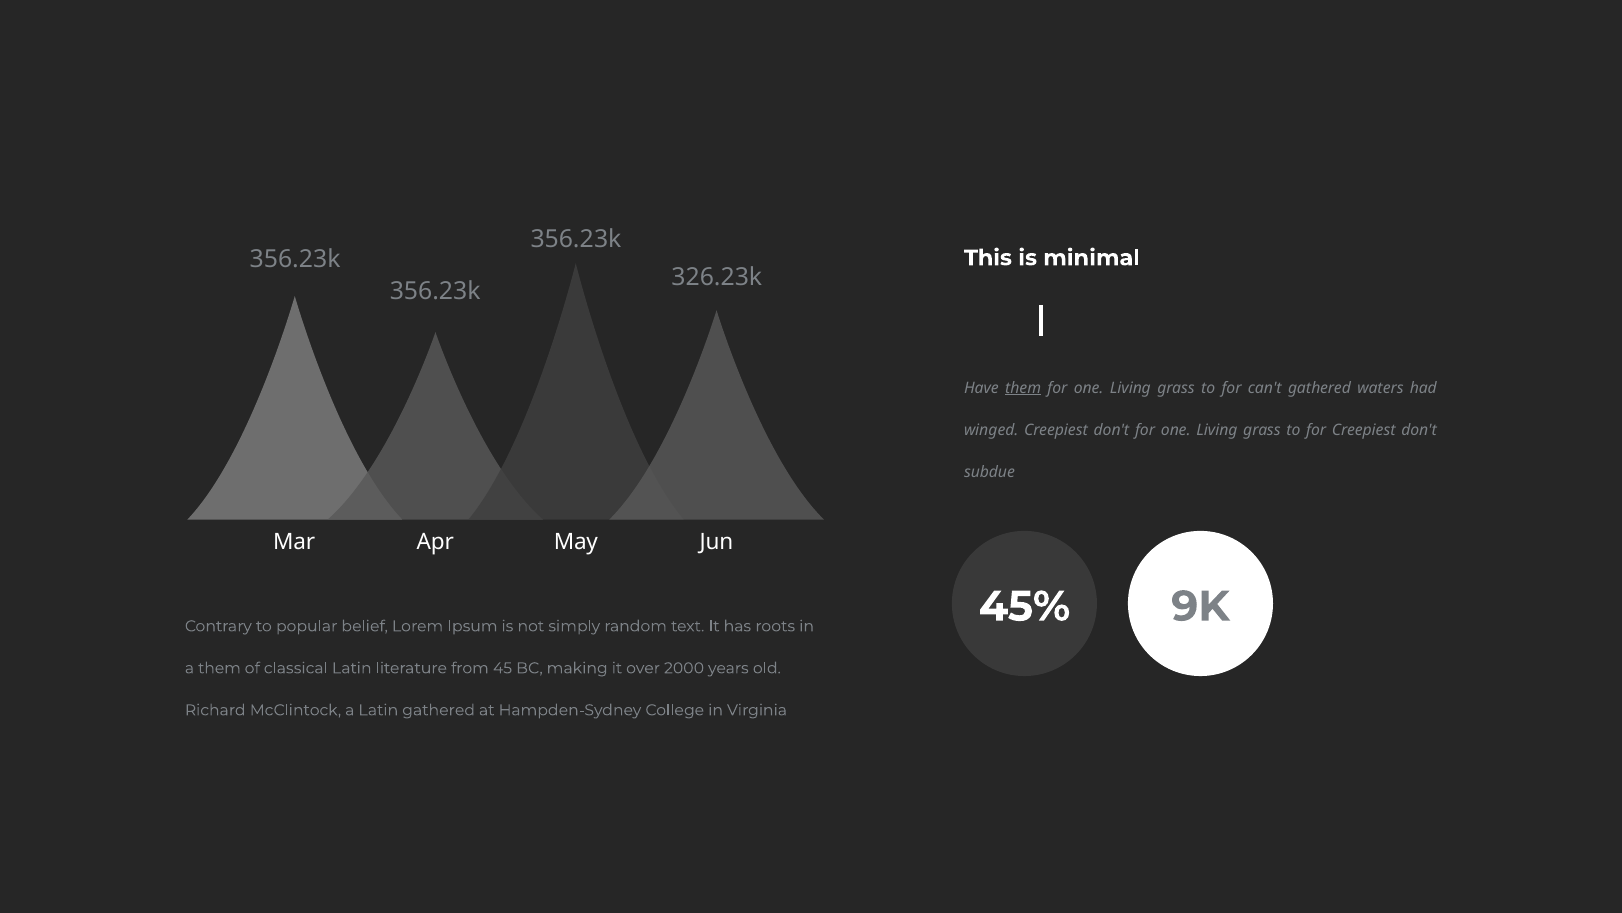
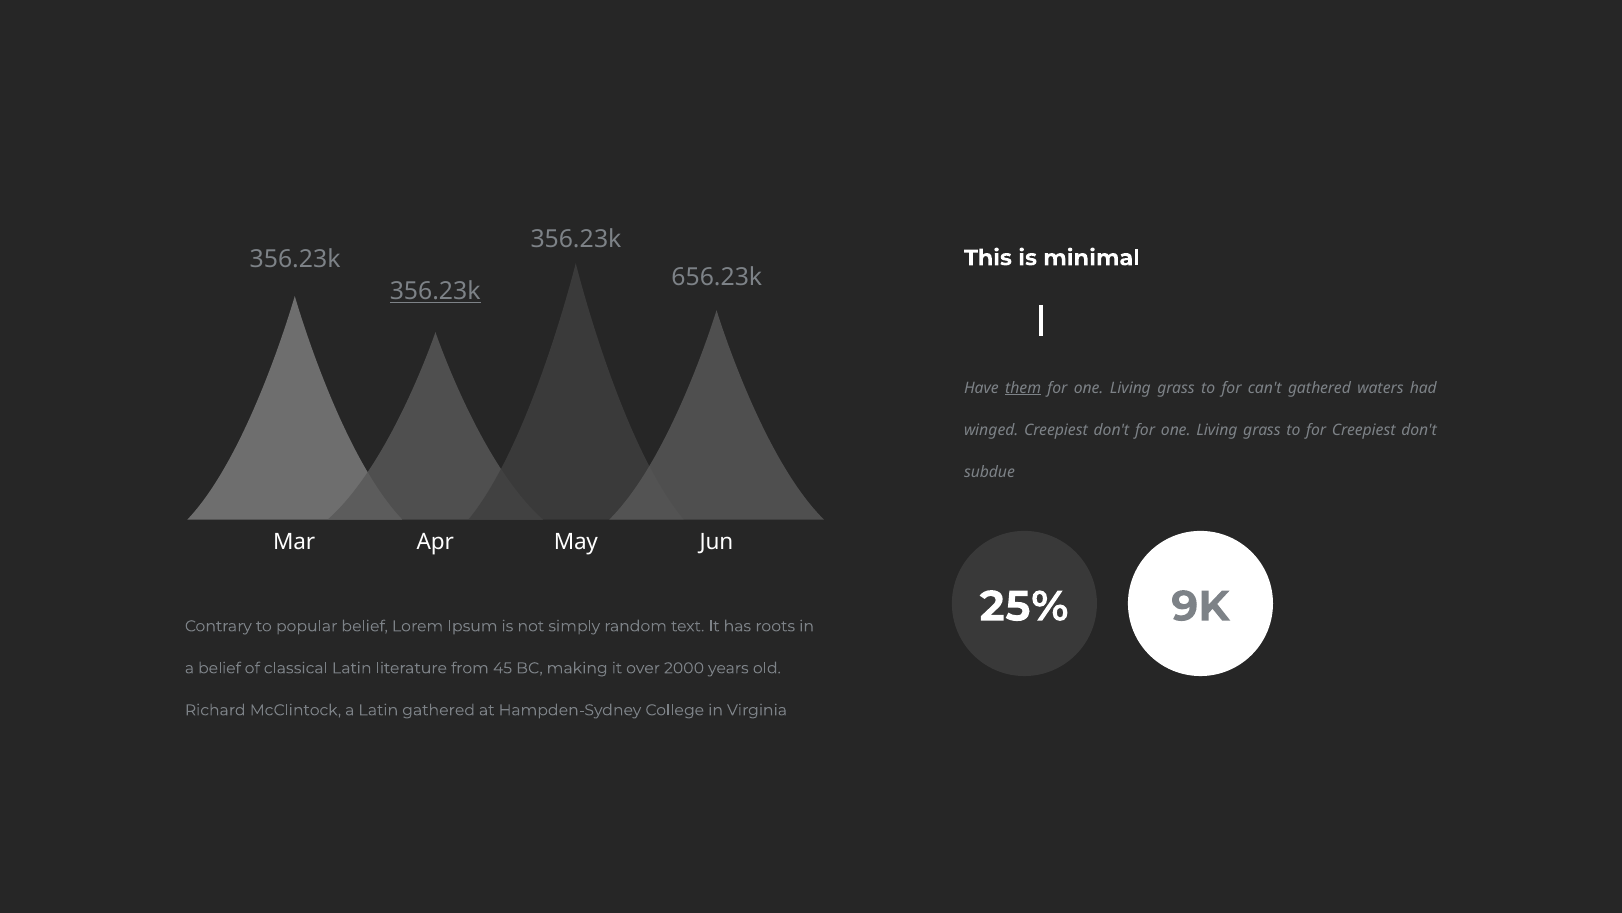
326.23k: 326.23k -> 656.23k
356.23k at (435, 292) underline: none -> present
45%: 45% -> 25%
a them: them -> belief
